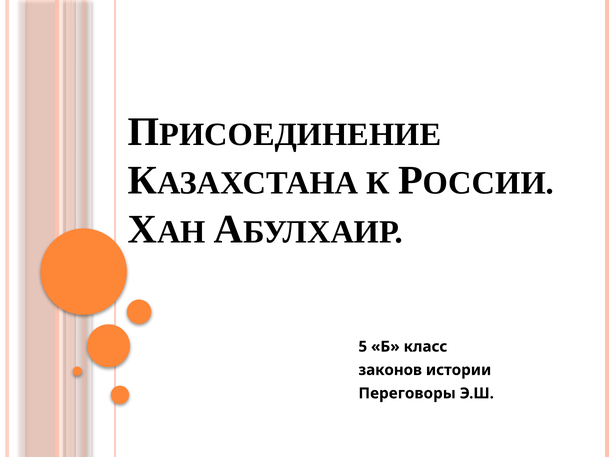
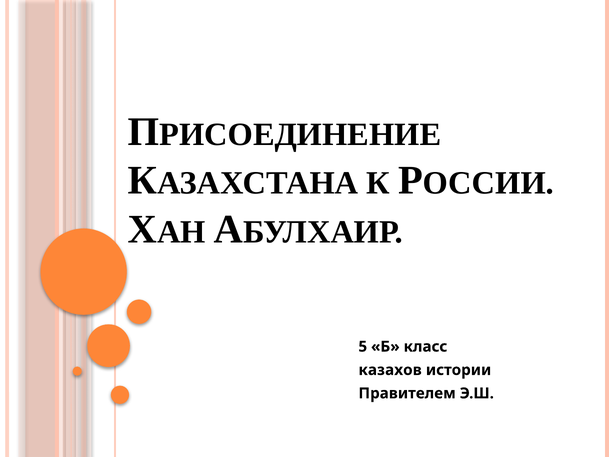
законов: законов -> казахов
Переговоры: Переговоры -> Правителем
